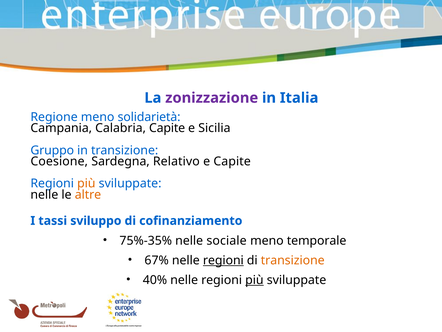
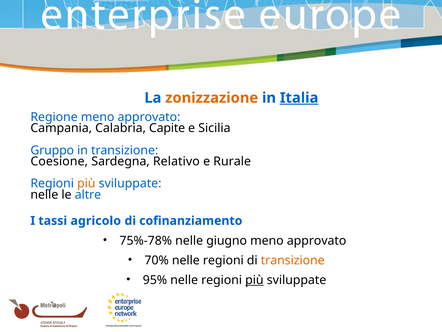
zonizzazione colour: purple -> orange
Italia underline: none -> present
Regione meno solidarietà: solidarietà -> approvato
e Capite: Capite -> Rurale
altre colour: orange -> blue
sviluppo: sviluppo -> agricolo
75%-35%: 75%-35% -> 75%-78%
sociale: sociale -> giugno
temporale at (317, 240): temporale -> approvato
67%: 67% -> 70%
regioni at (223, 260) underline: present -> none
40%: 40% -> 95%
